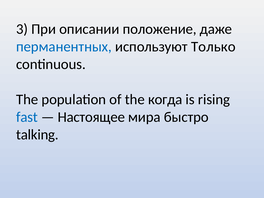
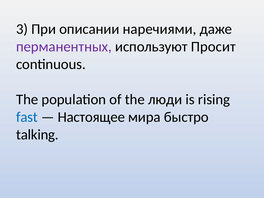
положение: положение -> наречиями
перманентных colour: blue -> purple
Только: Только -> Просит
когда: когда -> люди
